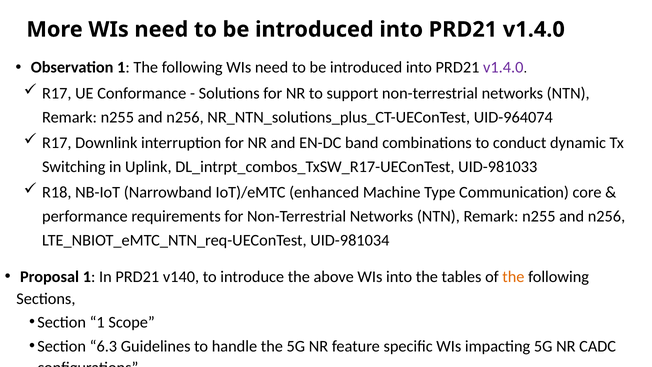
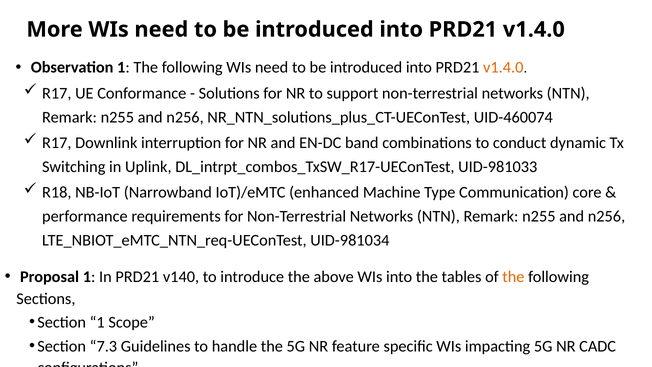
v1.4.0 at (503, 68) colour: purple -> orange
UID-964074: UID-964074 -> UID-460074
6.3: 6.3 -> 7.3
